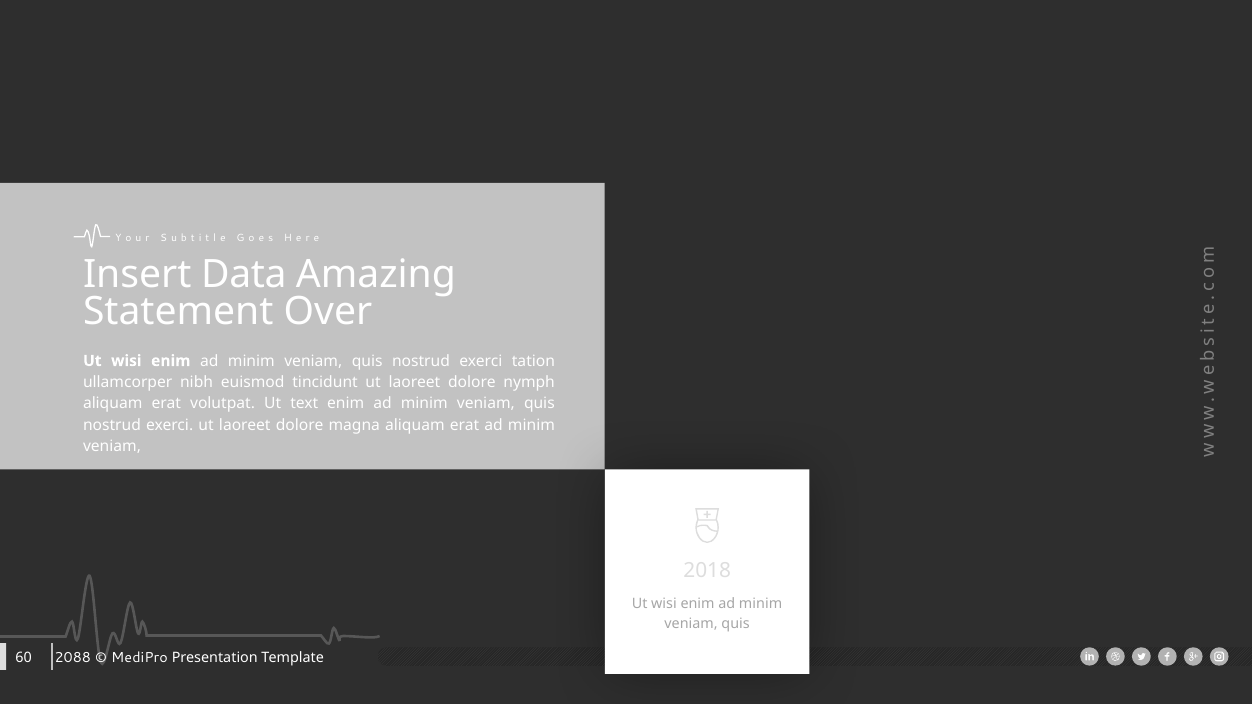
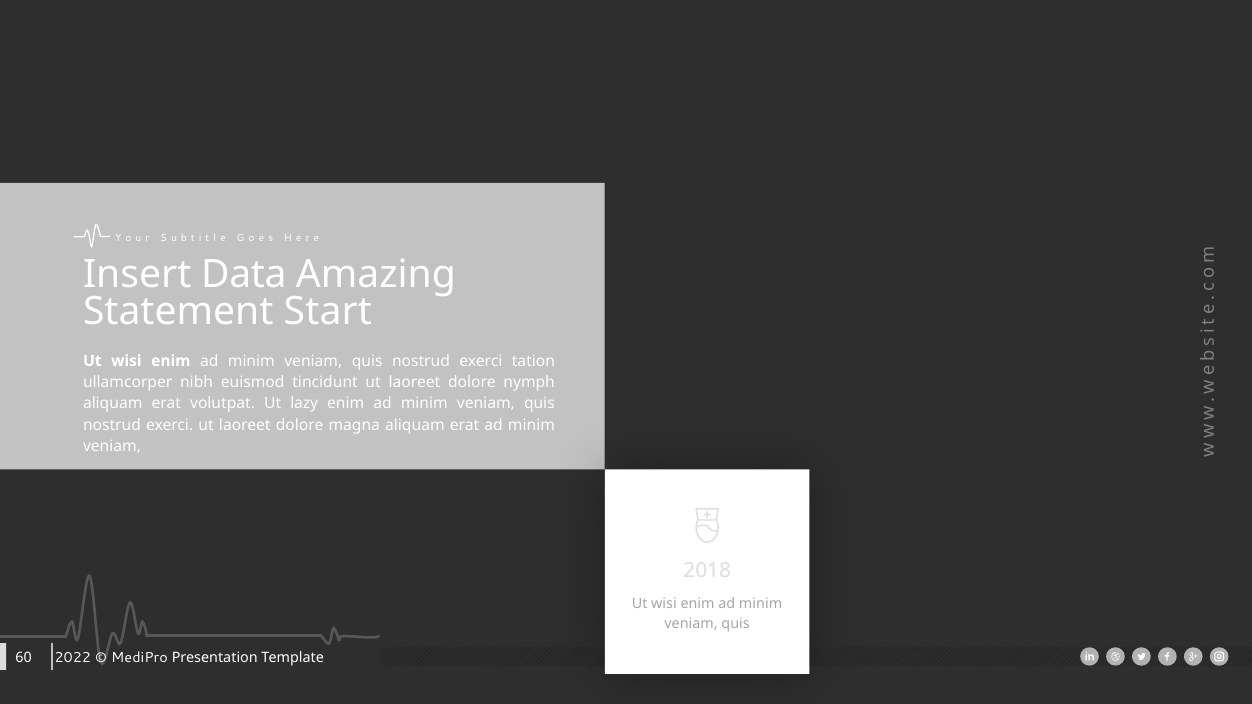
Over: Over -> Start
text: text -> lazy
2088: 2088 -> 2022
